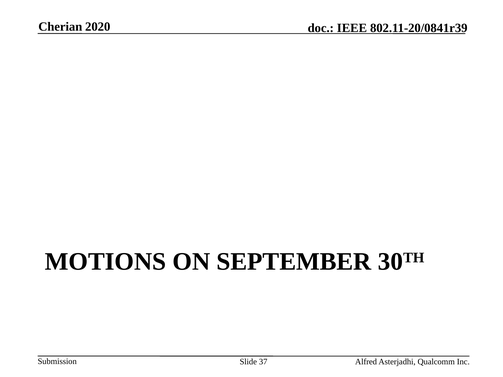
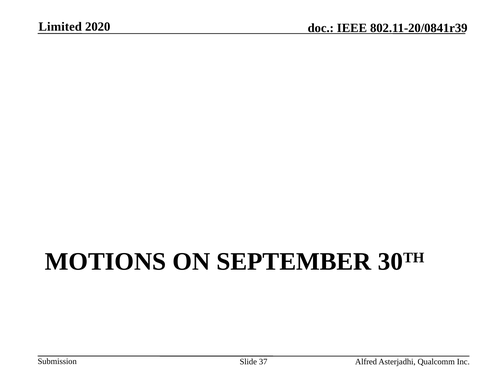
Cherian: Cherian -> Limited
